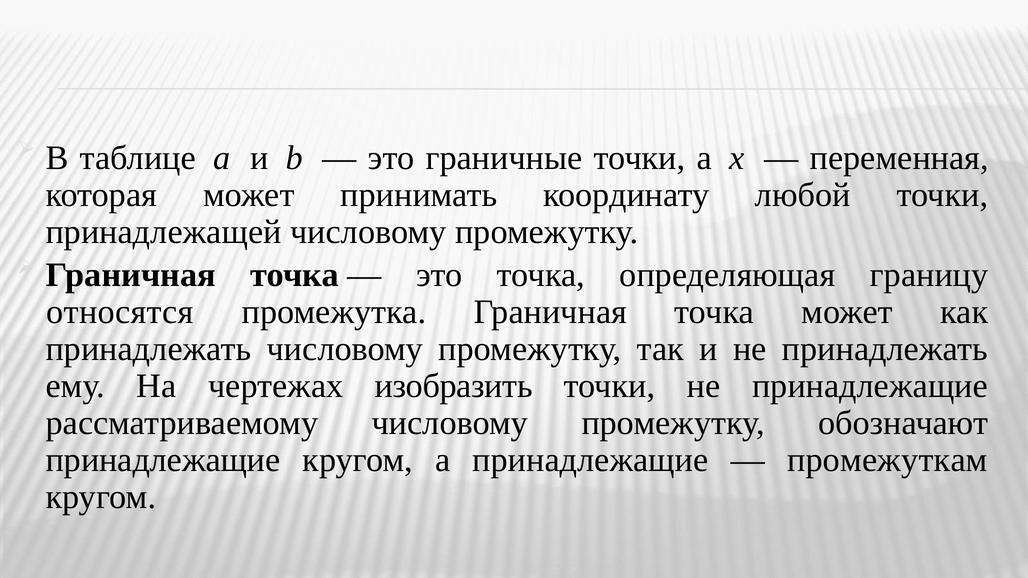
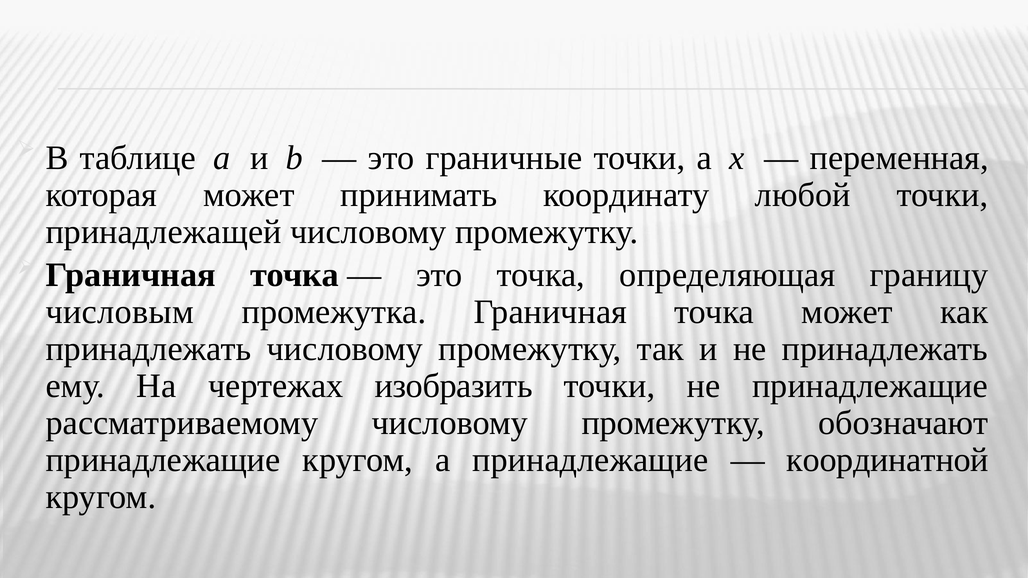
относятся: относятся -> числовым
промежуткам: промежуткам -> координатной
